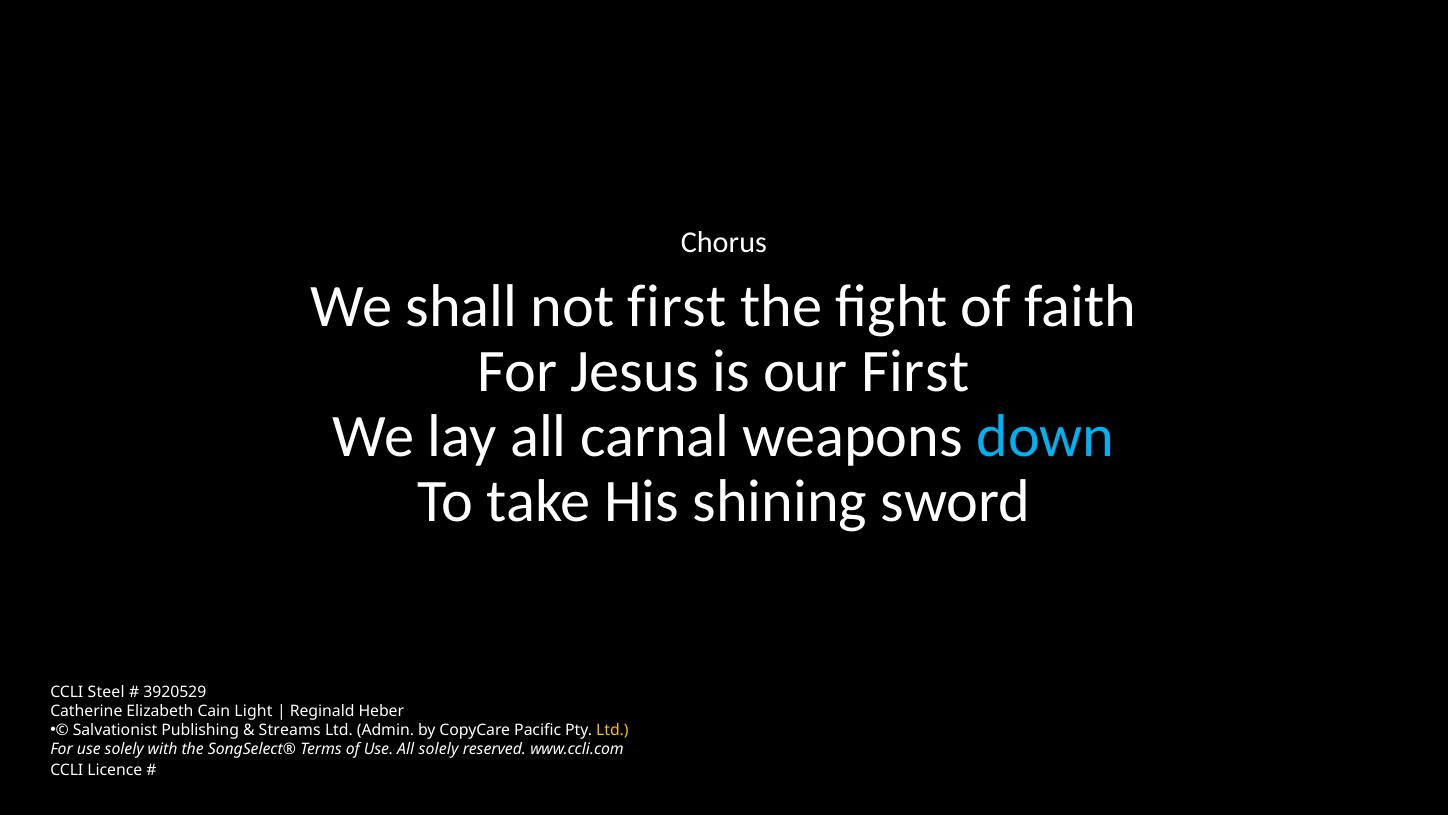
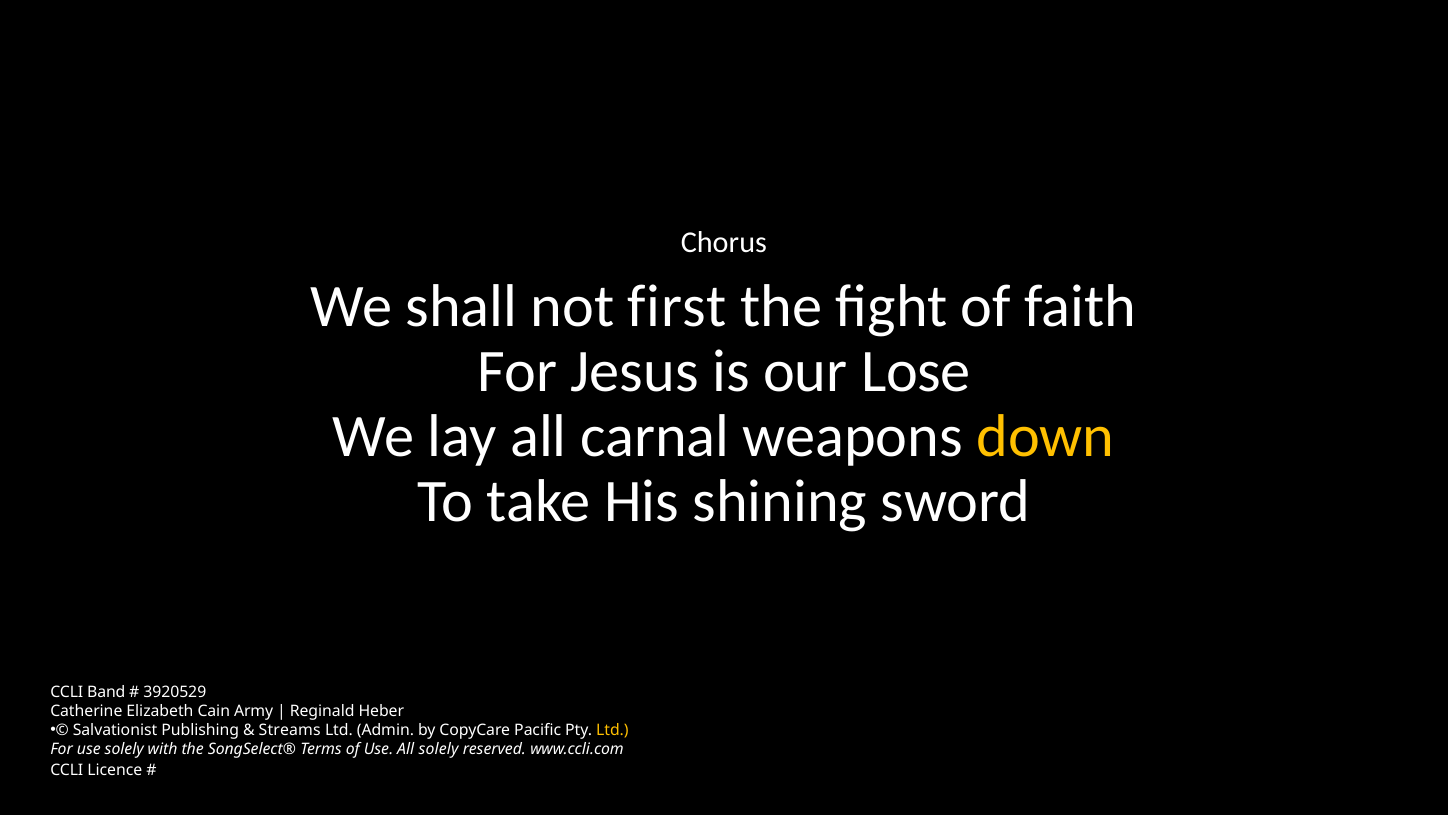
our First: First -> Lose
down colour: light blue -> yellow
Steel: Steel -> Band
Light: Light -> Army
